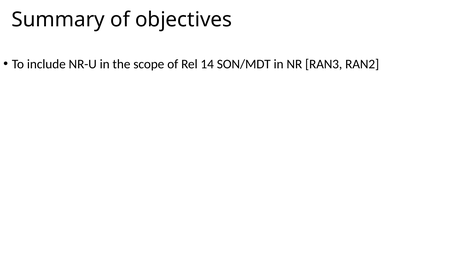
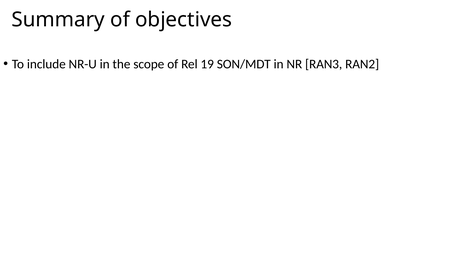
14: 14 -> 19
